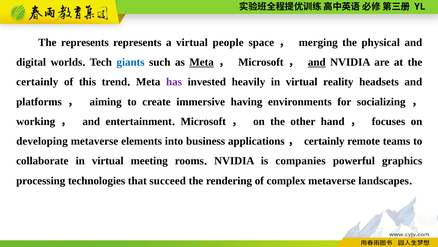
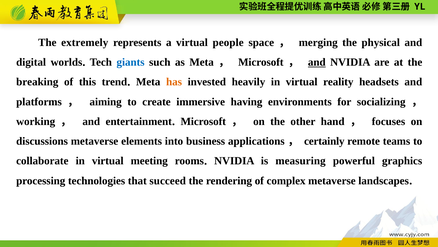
The represents: represents -> extremely
Meta at (202, 62) underline: present -> none
certainly at (37, 82): certainly -> breaking
has colour: purple -> orange
developing: developing -> discussions
companies: companies -> measuring
